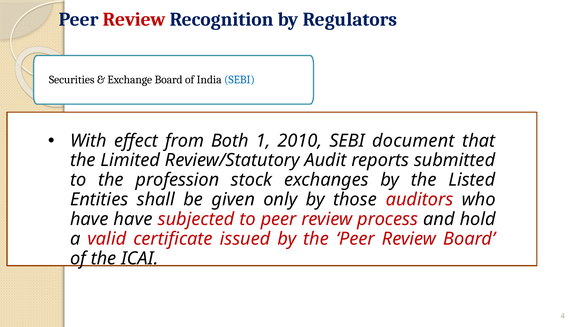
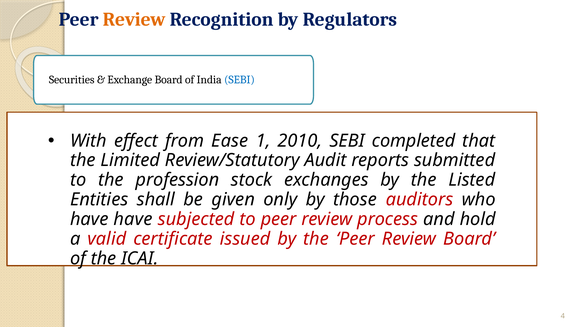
Review at (134, 20) colour: red -> orange
Both: Both -> Ease
document: document -> completed
